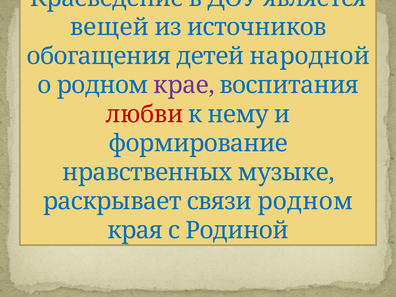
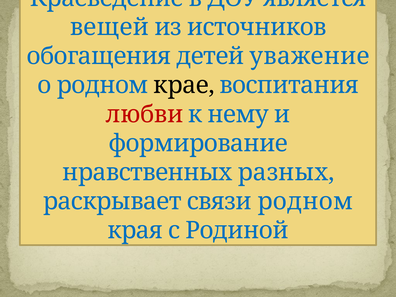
народной: народной -> уважение
крае colour: purple -> black
музыке: музыке -> разных
